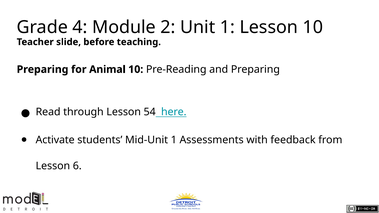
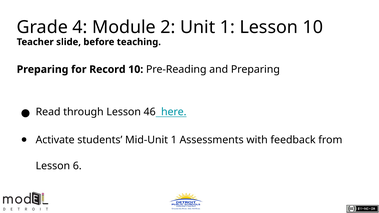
Animal: Animal -> Record
54: 54 -> 46
